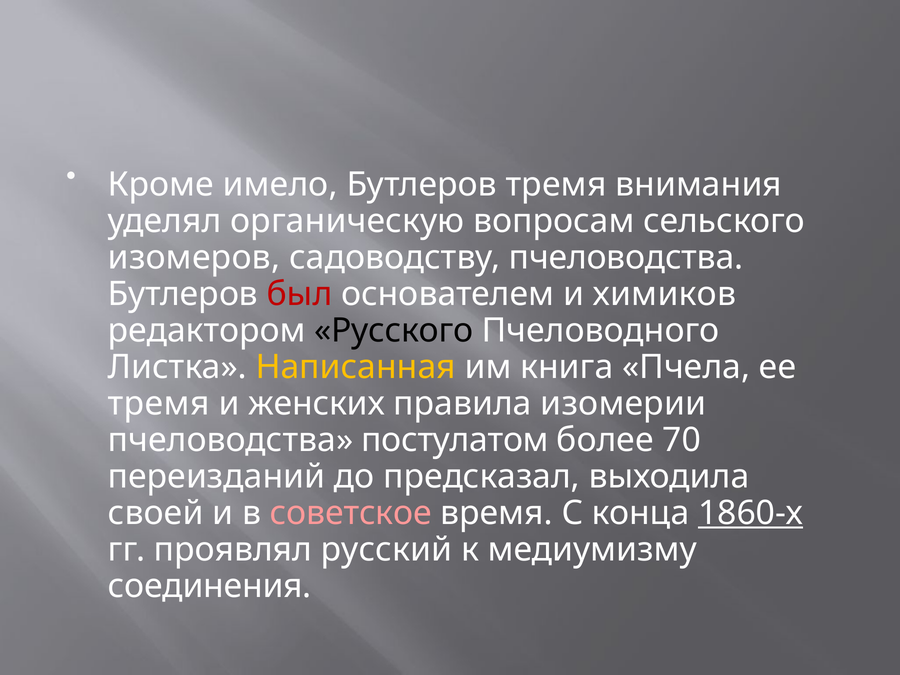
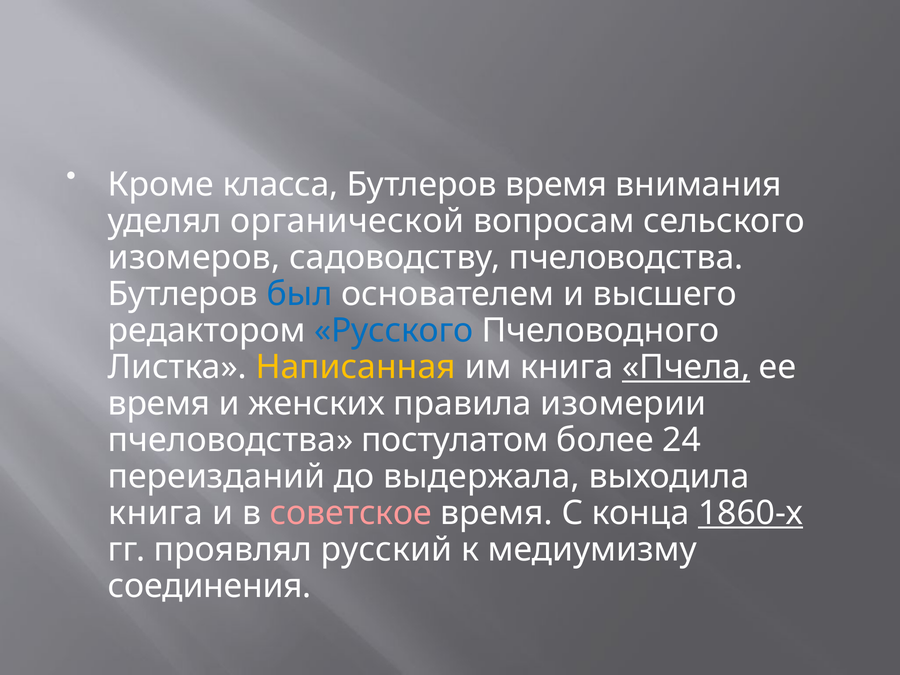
имело: имело -> класса
Бутлеров тремя: тремя -> время
органическую: органическую -> органической
был colour: red -> blue
химиков: химиков -> высшего
Русского colour: black -> blue
Пчела underline: none -> present
тремя at (159, 404): тремя -> время
70: 70 -> 24
предсказал: предсказал -> выдержала
своей at (156, 513): своей -> книга
